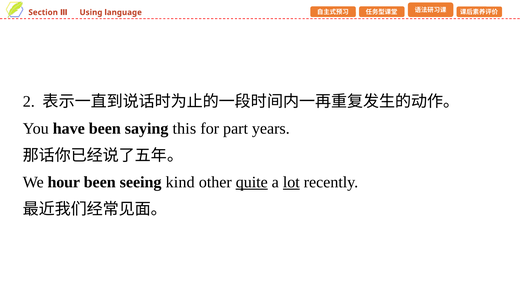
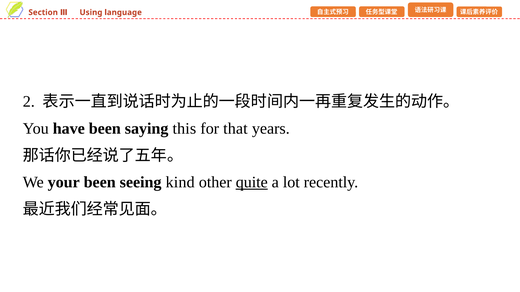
part: part -> that
hour: hour -> your
lot underline: present -> none
